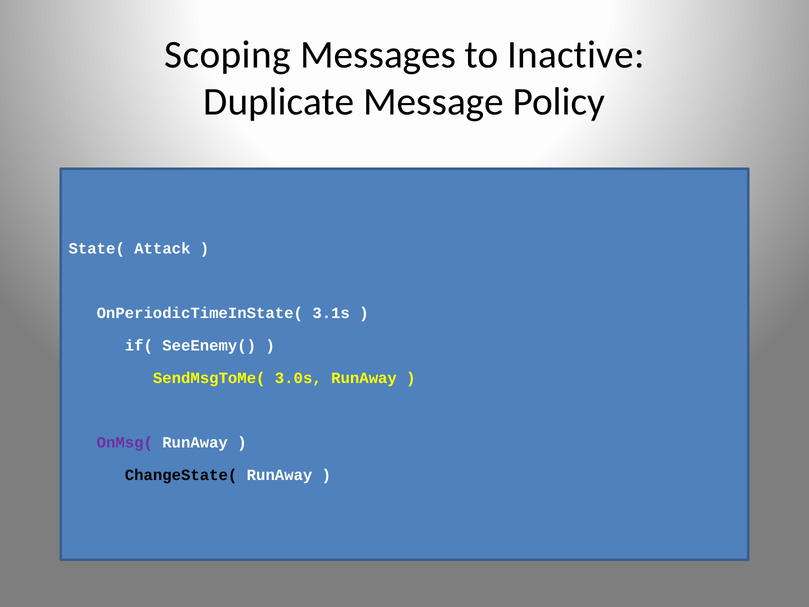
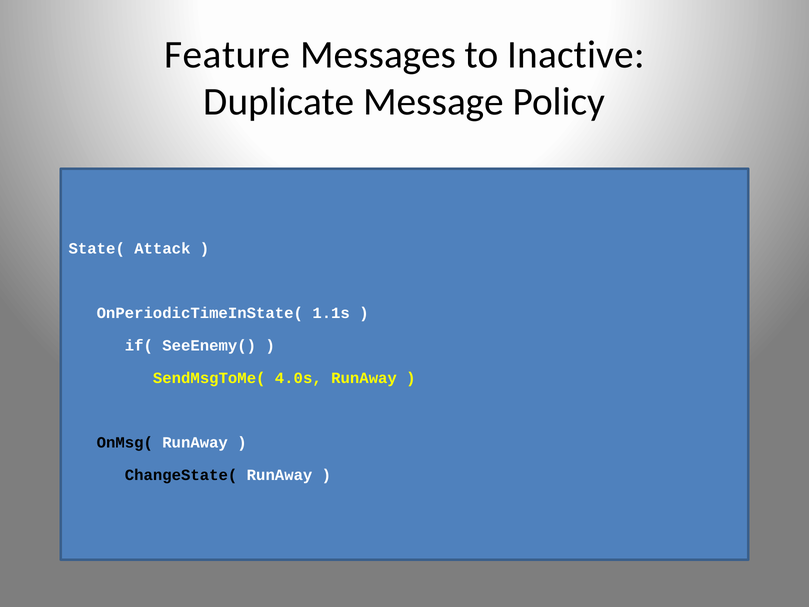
Scoping: Scoping -> Feature
3.1s: 3.1s -> 1.1s
3.0s: 3.0s -> 4.0s
OnMsg( colour: purple -> black
